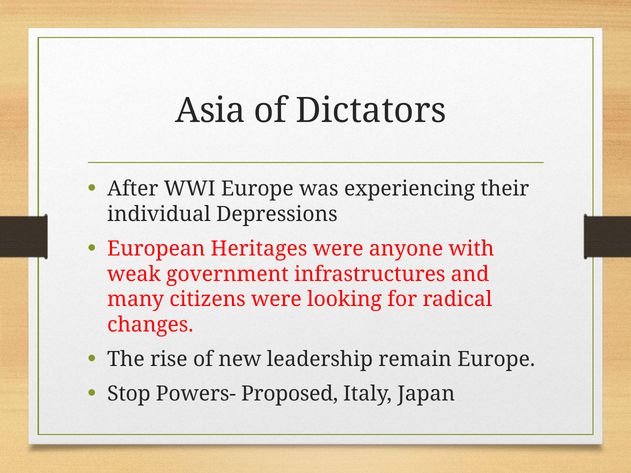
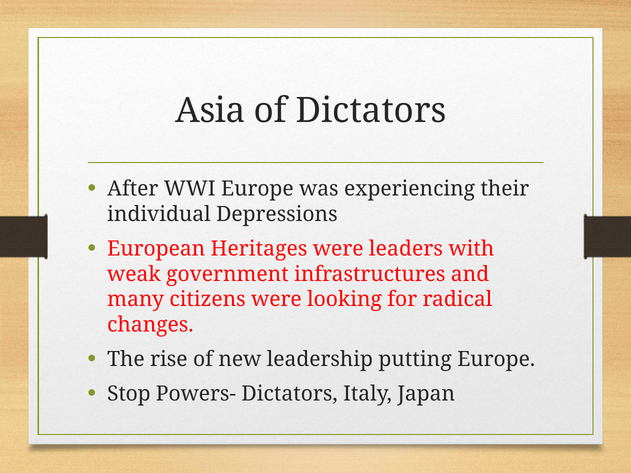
anyone: anyone -> leaders
remain: remain -> putting
Powers- Proposed: Proposed -> Dictators
